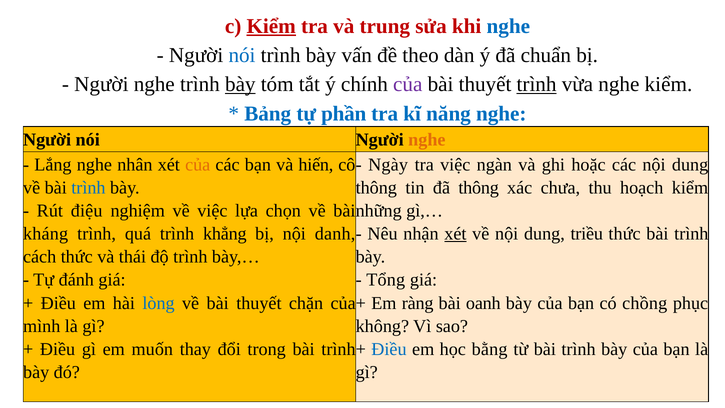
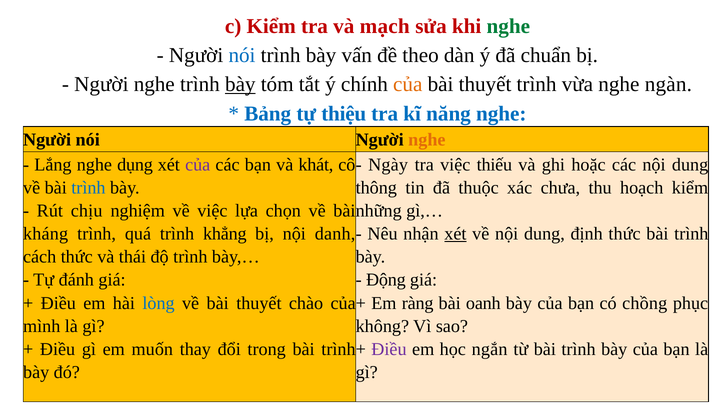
Kiểm at (271, 26) underline: present -> none
trung: trung -> mạch
nghe at (508, 26) colour: blue -> green
của at (408, 84) colour: purple -> orange
trình at (537, 84) underline: present -> none
nghe kiểm: kiểm -> ngàn
phần: phần -> thiệu
nhân: nhân -> dụng
của at (198, 165) colour: orange -> purple
hiến: hiến -> khát
ngàn: ngàn -> thiếu
đã thông: thông -> thuộc
điệu: điệu -> chịu
triều: triều -> định
Tổng: Tổng -> Động
chặn: chặn -> chào
Điều at (389, 349) colour: blue -> purple
bằng: bằng -> ngắn
